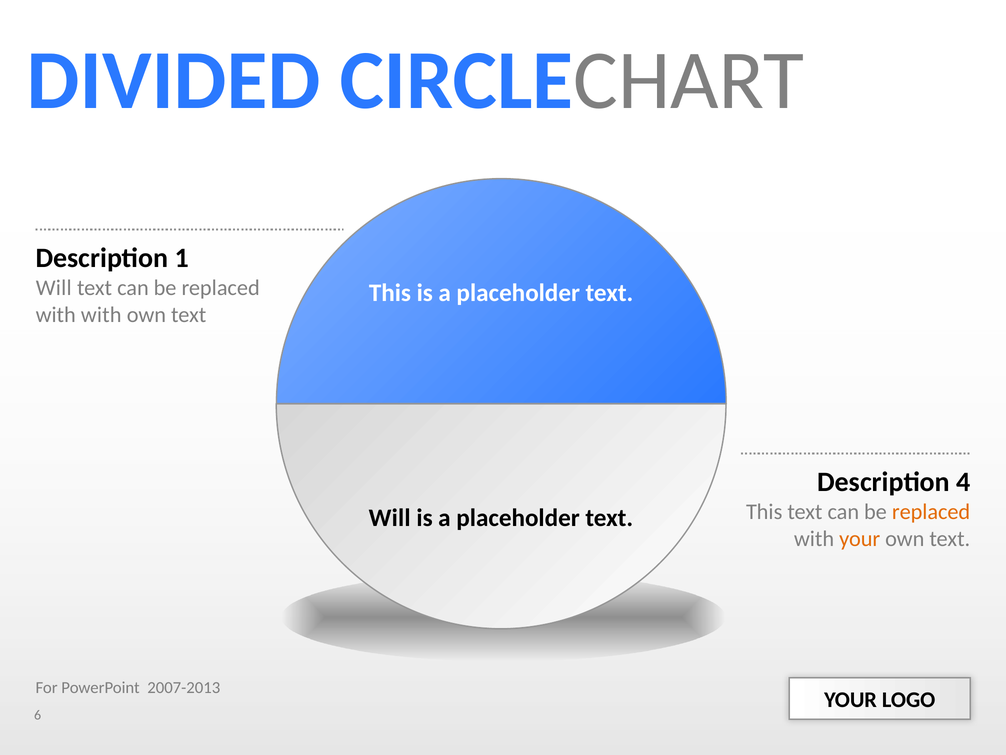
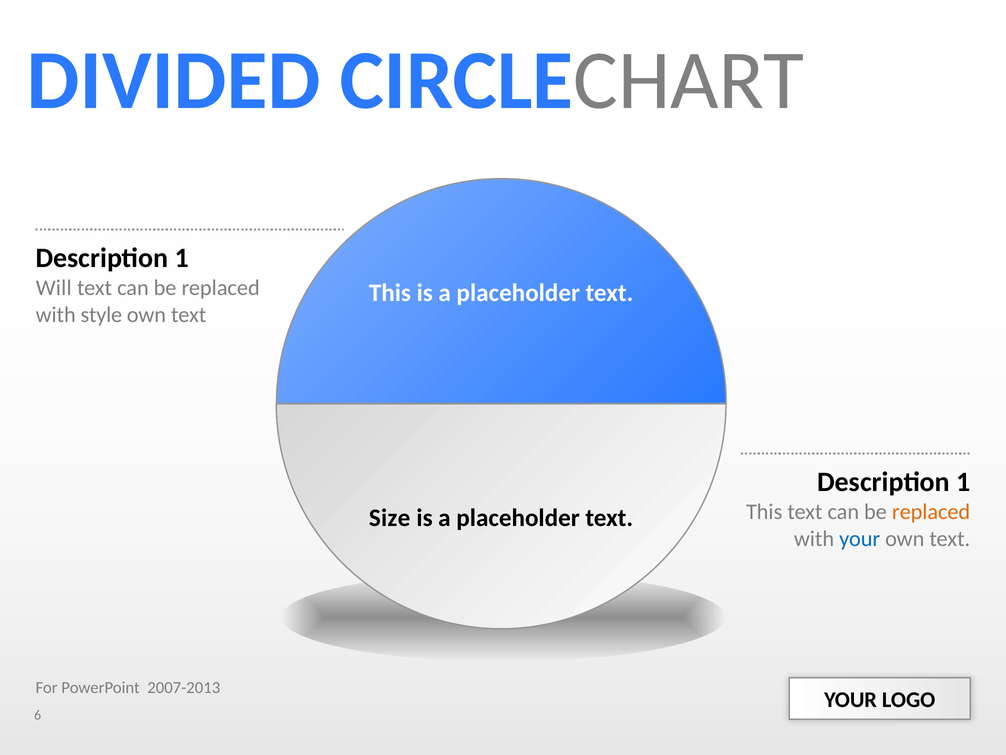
with with: with -> style
4 at (963, 482): 4 -> 1
Will at (390, 518): Will -> Size
your at (860, 538) colour: orange -> blue
